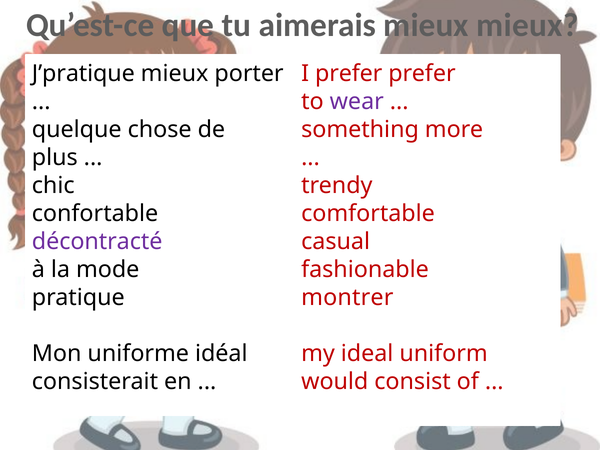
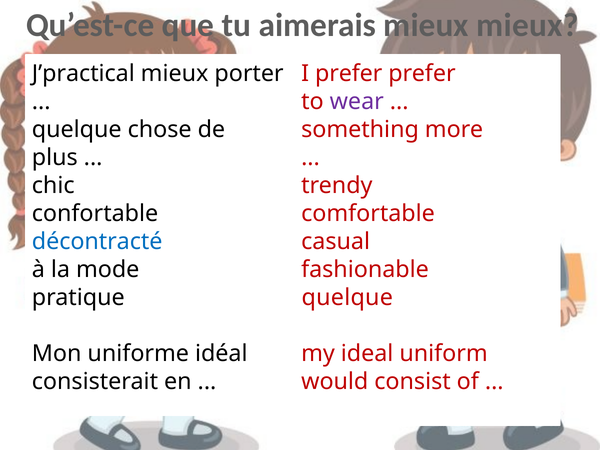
J’pratique: J’pratique -> J’practical
décontracté colour: purple -> blue
montrer at (347, 298): montrer -> quelque
